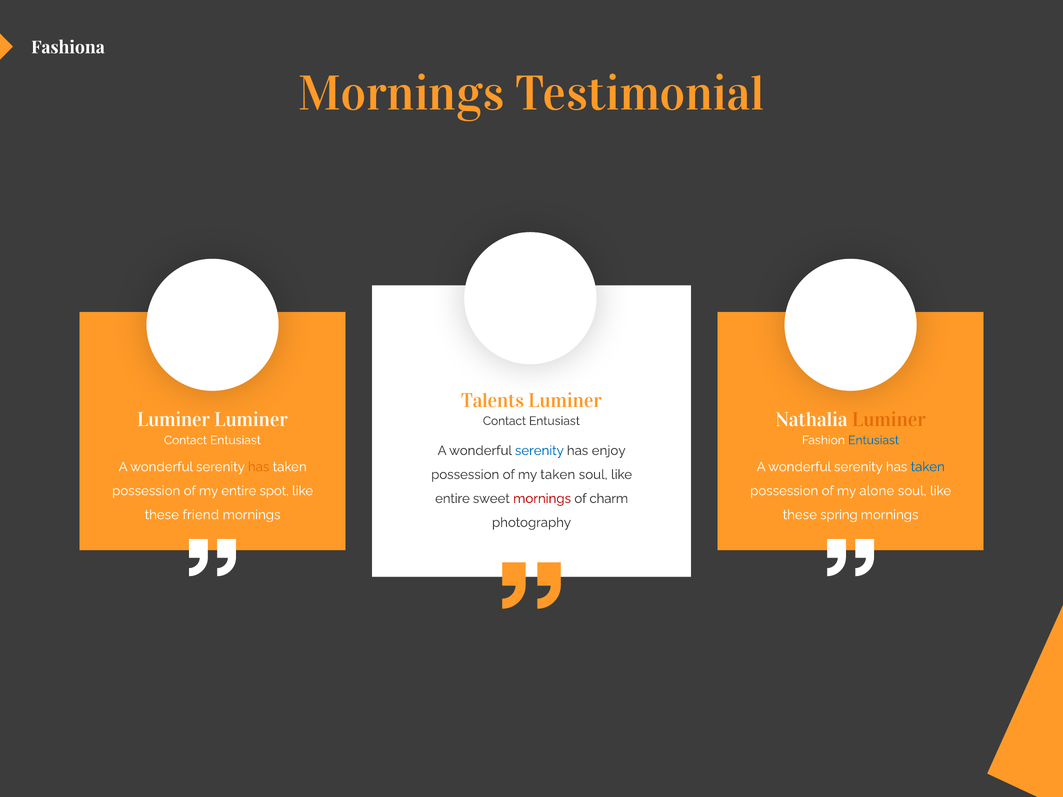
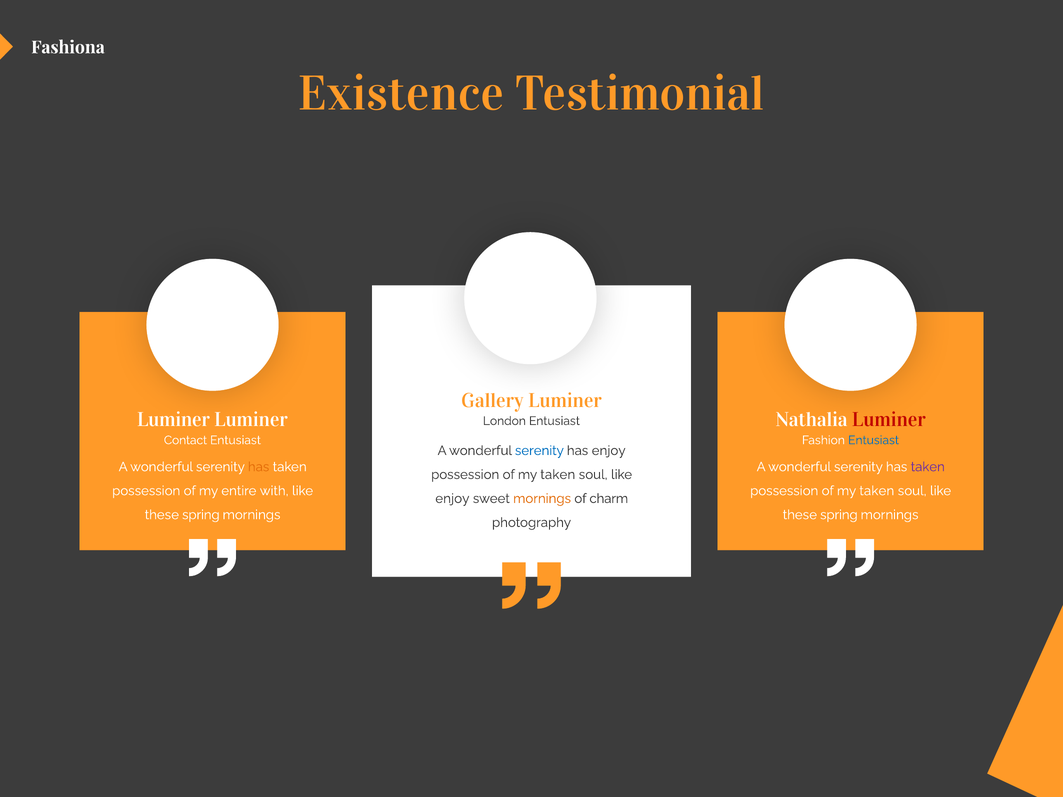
Mornings at (401, 94): Mornings -> Existence
Talents: Talents -> Gallery
Luminer at (889, 420) colour: orange -> red
Contact at (504, 421): Contact -> London
taken at (928, 467) colour: blue -> purple
spot: spot -> with
alone at (877, 491): alone -> taken
entire at (452, 499): entire -> enjoy
mornings at (542, 499) colour: red -> orange
friend at (201, 515): friend -> spring
